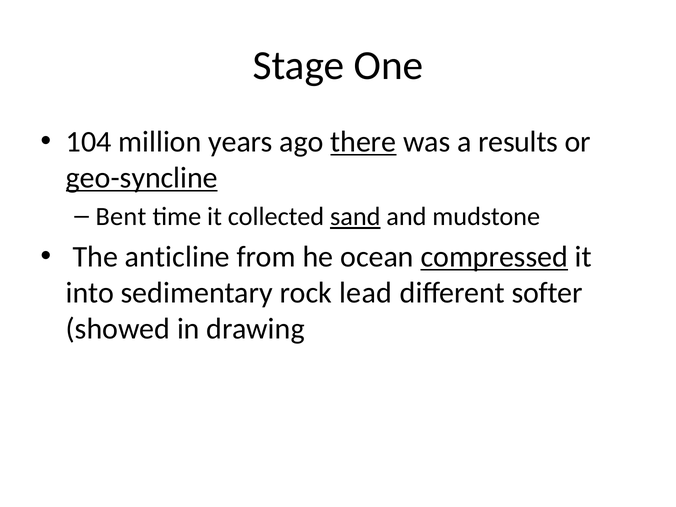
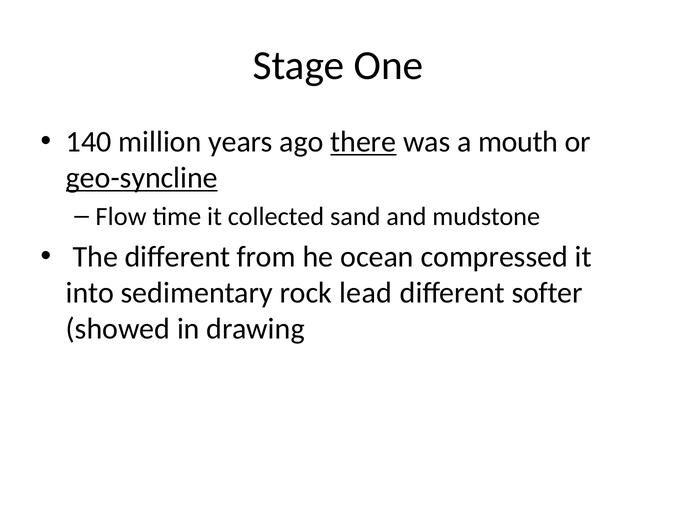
104: 104 -> 140
results: results -> mouth
Bent: Bent -> Flow
sand underline: present -> none
The anticline: anticline -> different
compressed underline: present -> none
